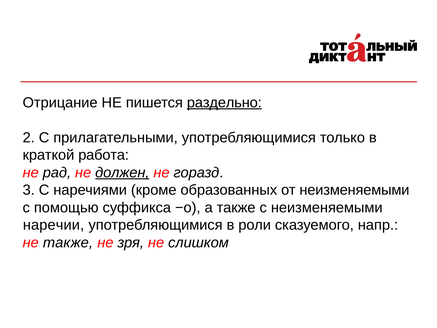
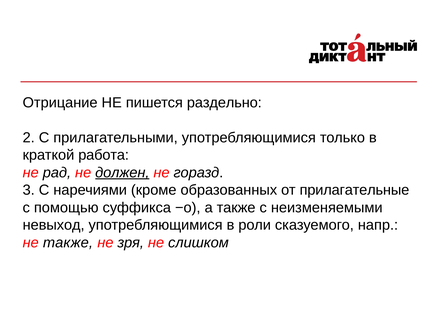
раздельно underline: present -> none
от неизменяемыми: неизменяемыми -> прилагательные
наречии: наречии -> невыход
